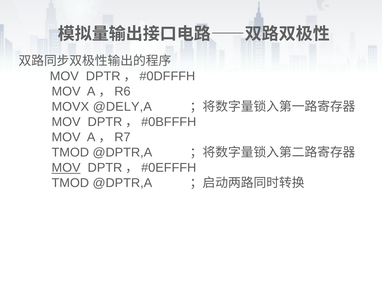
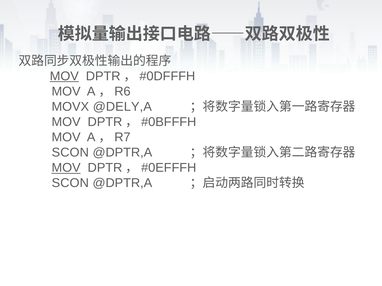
MOV at (64, 76) underline: none -> present
TMOD at (70, 153): TMOD -> SCON
TMOD at (70, 183): TMOD -> SCON
